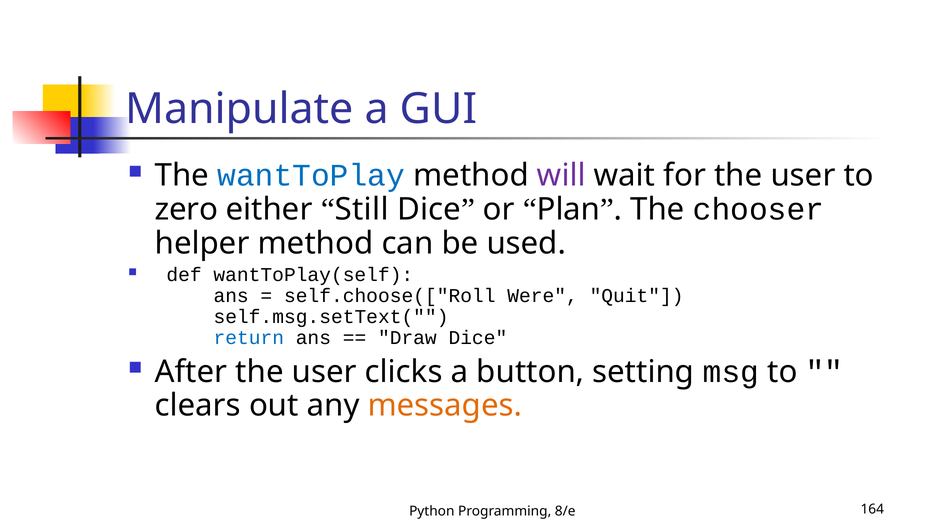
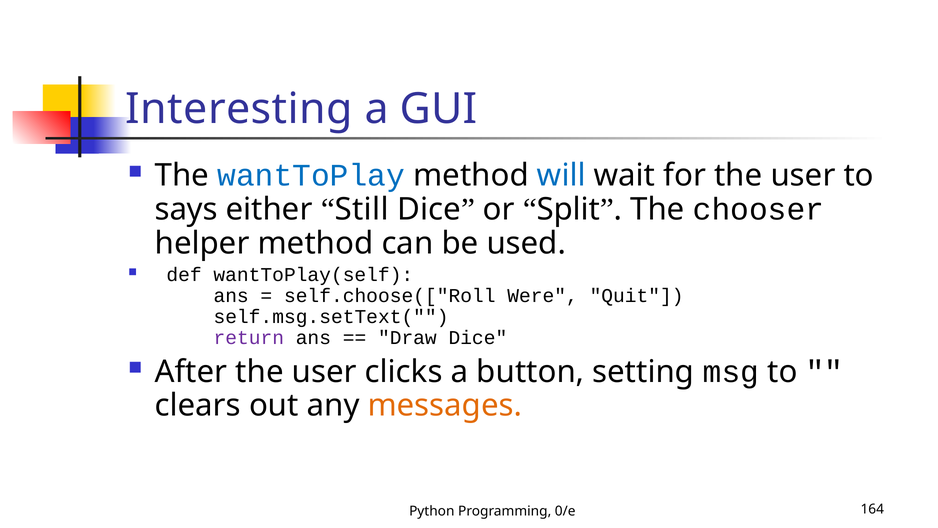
Manipulate: Manipulate -> Interesting
will colour: purple -> blue
zero: zero -> says
Plan: Plan -> Split
return colour: blue -> purple
8/e: 8/e -> 0/e
